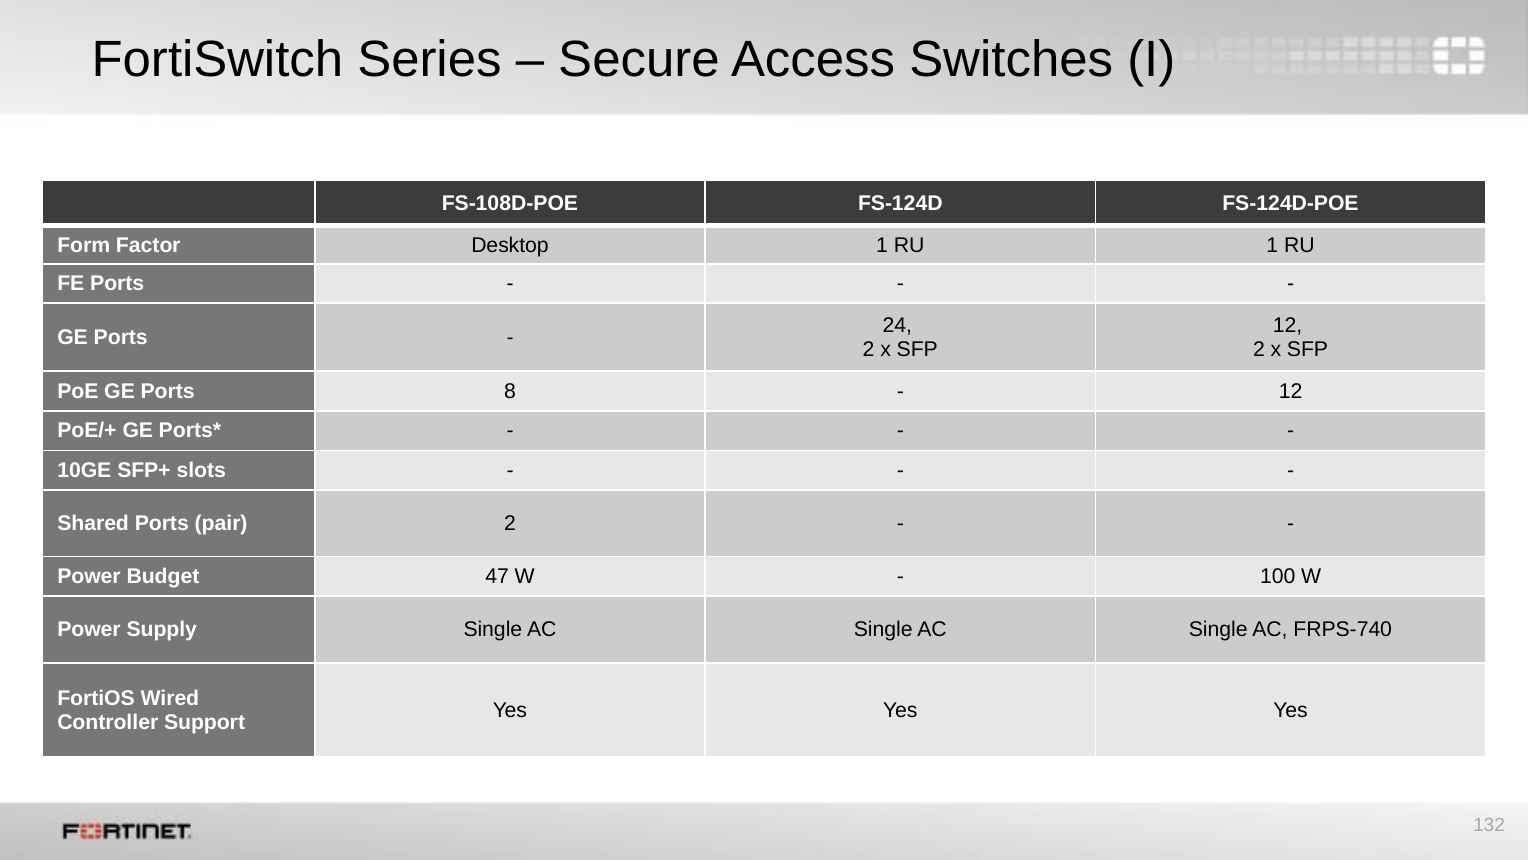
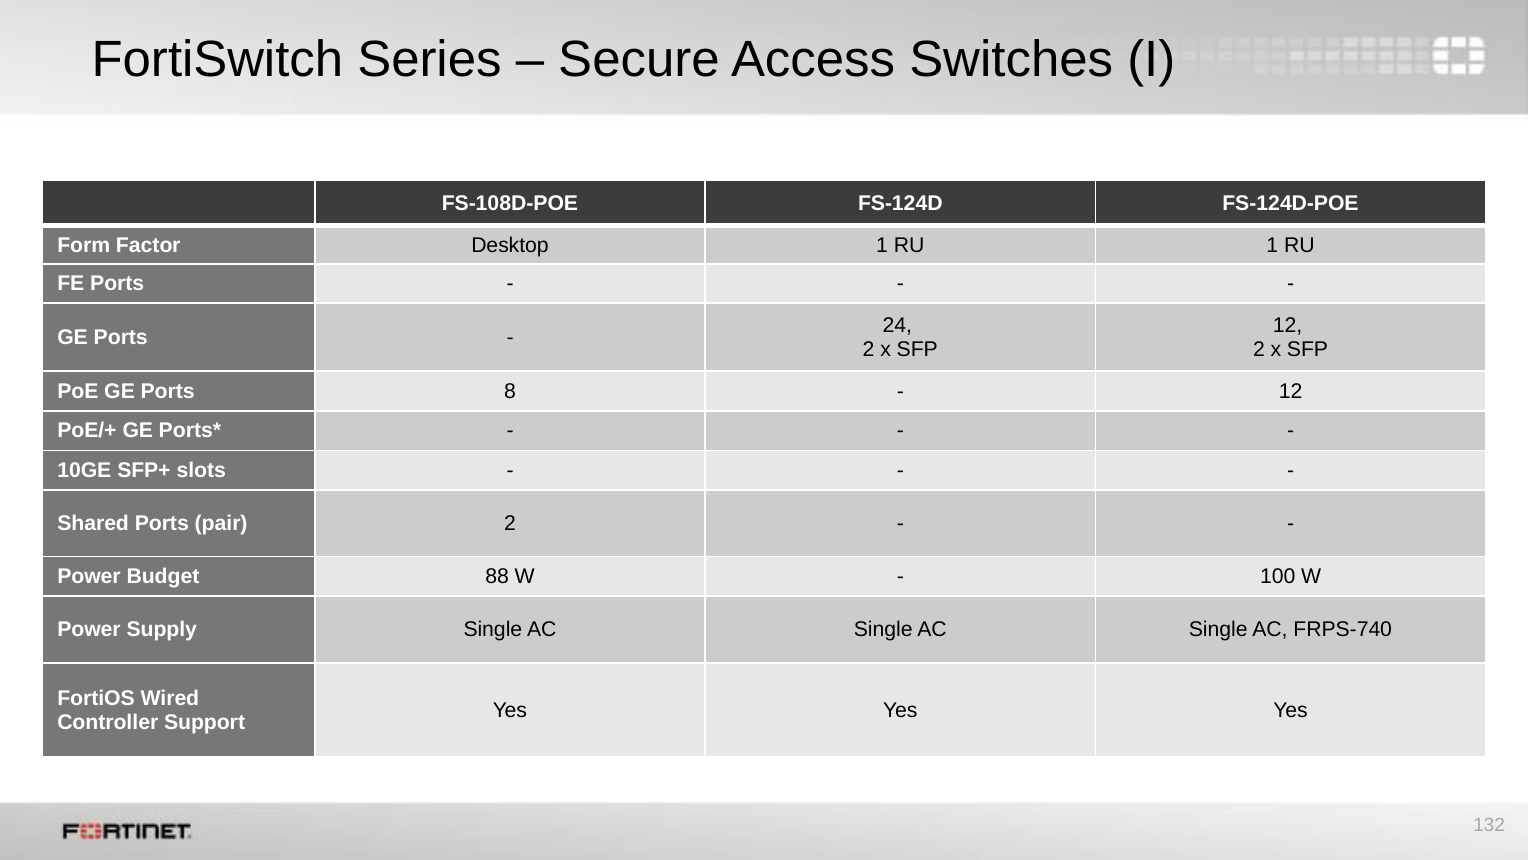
47: 47 -> 88
